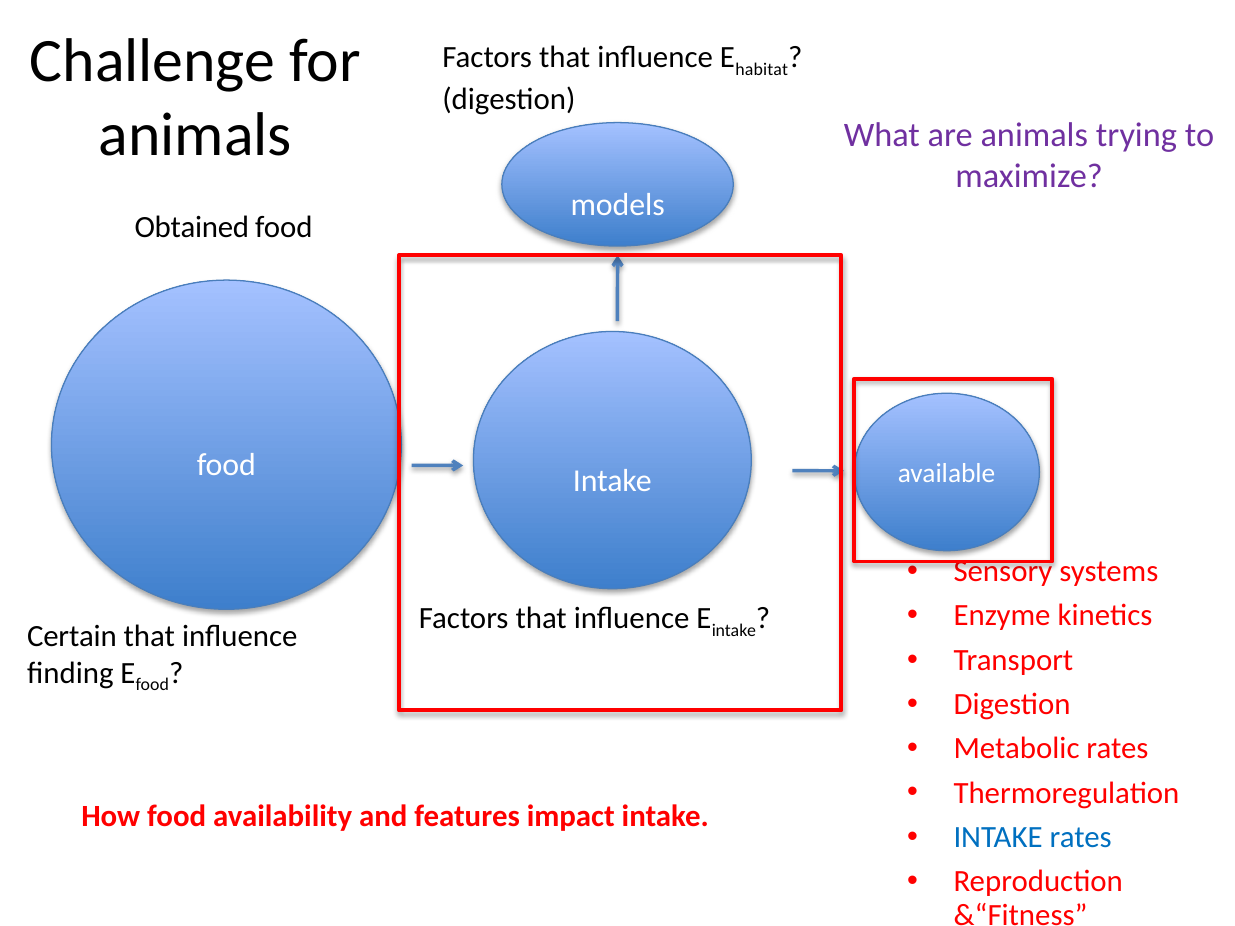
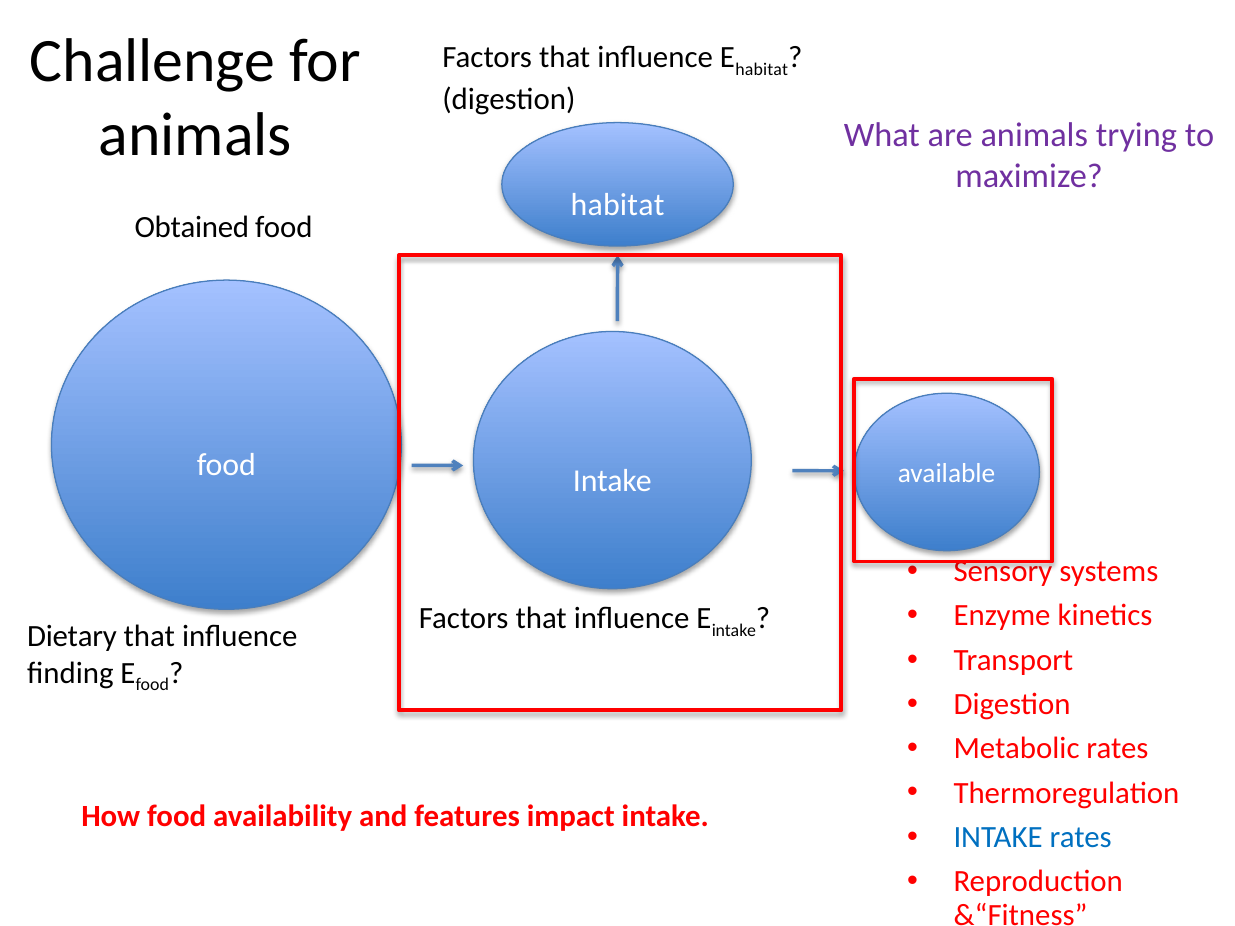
models at (618, 205): models -> habitat
Certain: Certain -> Dietary
